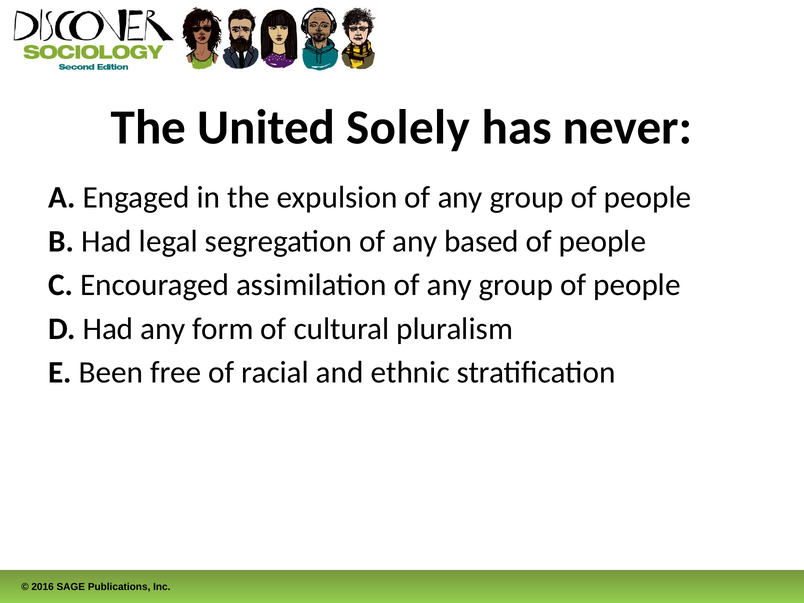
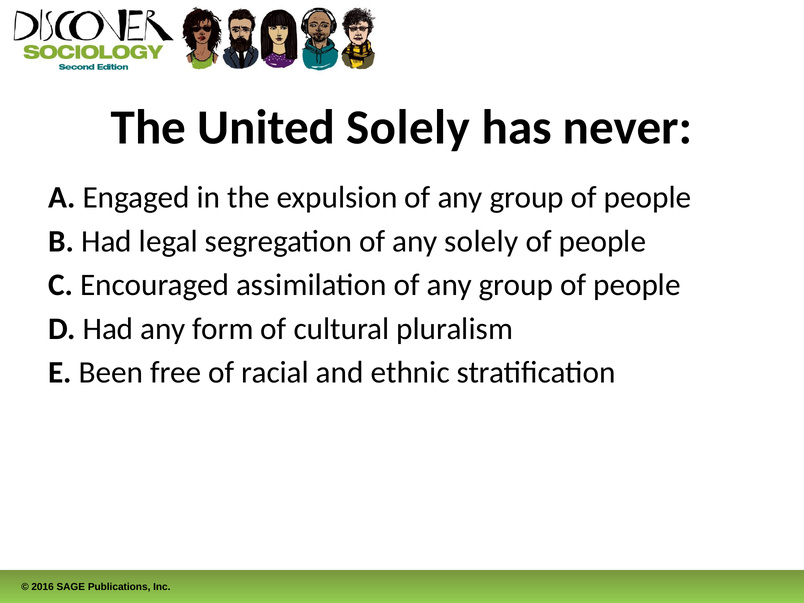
any based: based -> solely
